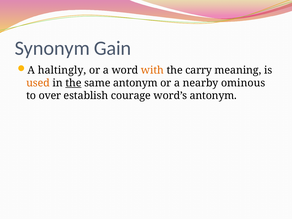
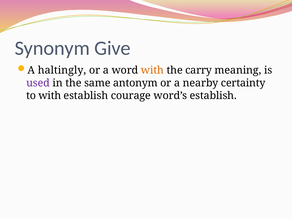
Gain: Gain -> Give
used colour: orange -> purple
the at (73, 83) underline: present -> none
ominous: ominous -> certainty
to over: over -> with
word’s antonym: antonym -> establish
